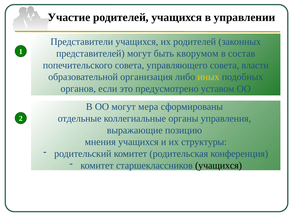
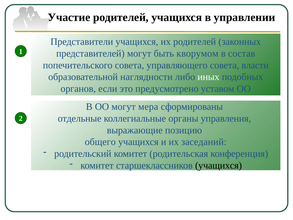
организация: организация -> наглядности
иных colour: yellow -> white
мнения: мнения -> общего
структуры: структуры -> заседаний
